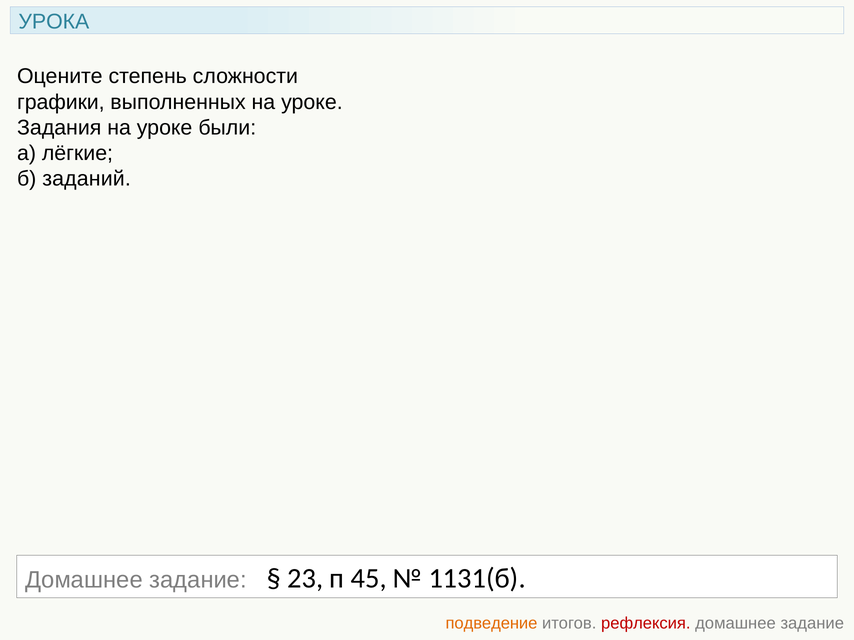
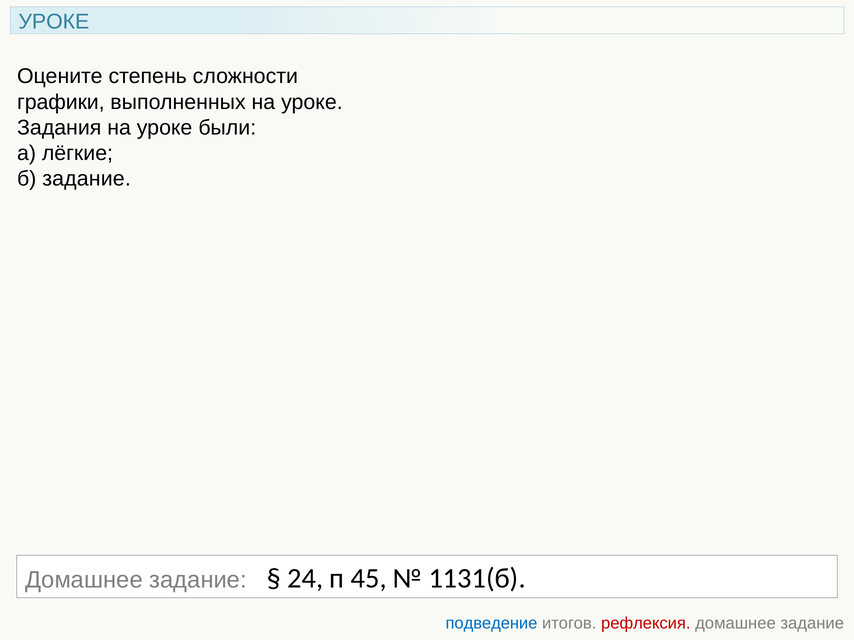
УРОКА at (54, 22): УРОКА -> УРОКЕ
б заданий: заданий -> задание
23: 23 -> 24
подведение colour: orange -> blue
